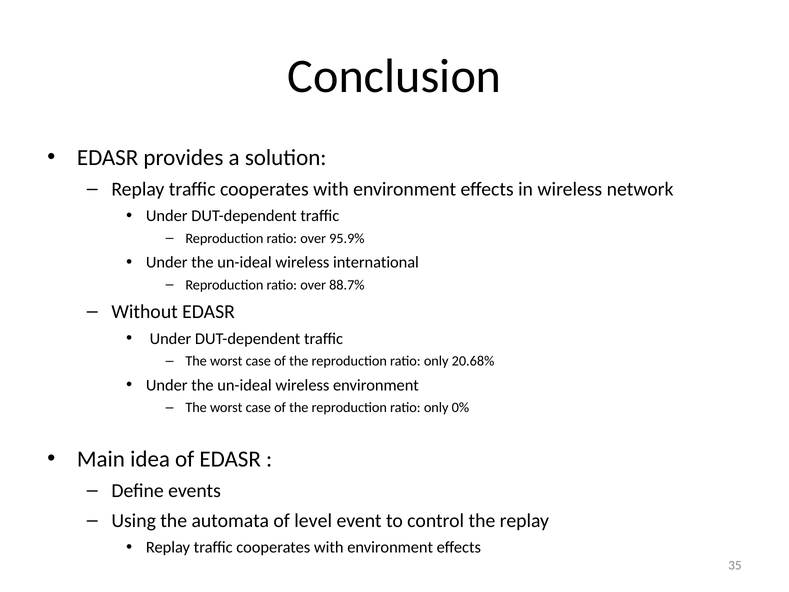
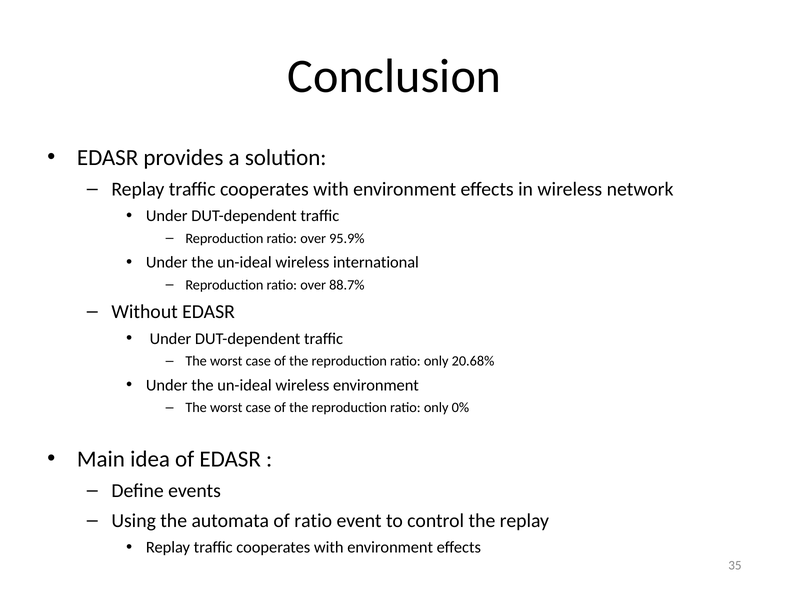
of level: level -> ratio
